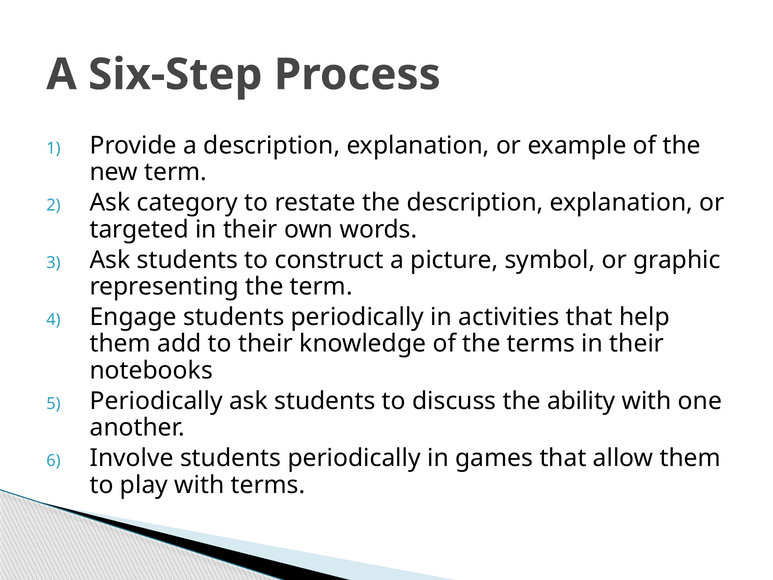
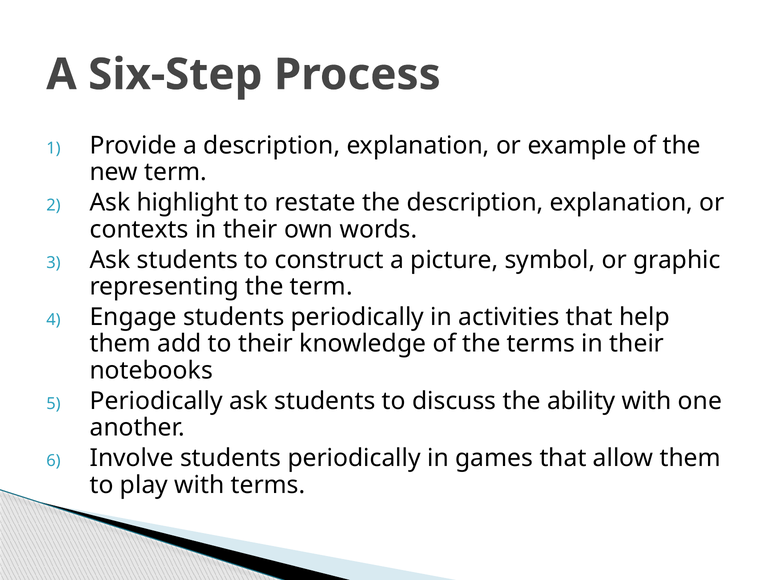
category: category -> highlight
targeted: targeted -> contexts
